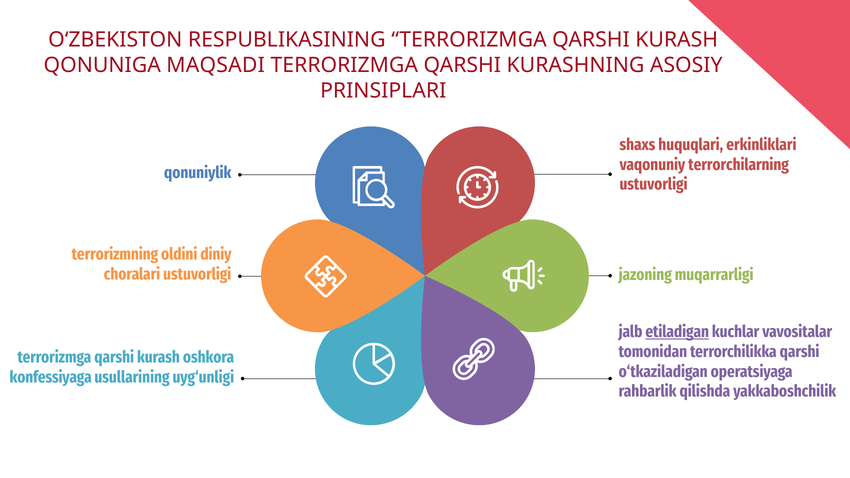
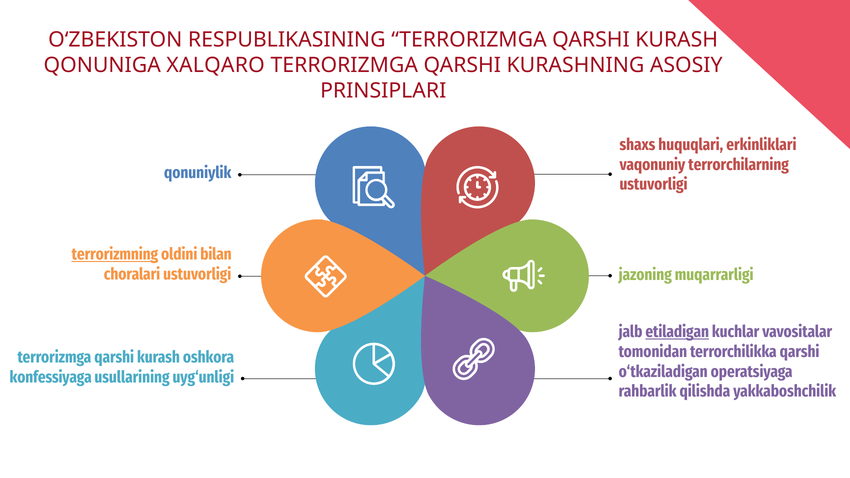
MAQSADI: MAQSADI -> XALQARO
terrorizmning underline: none -> present
diniy: diniy -> bilan
